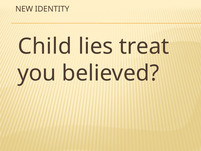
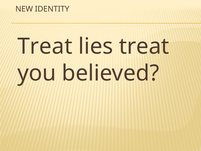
Child at (45, 46): Child -> Treat
